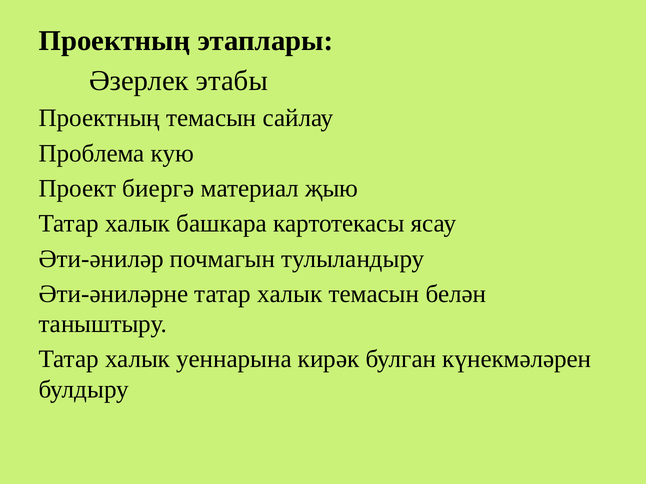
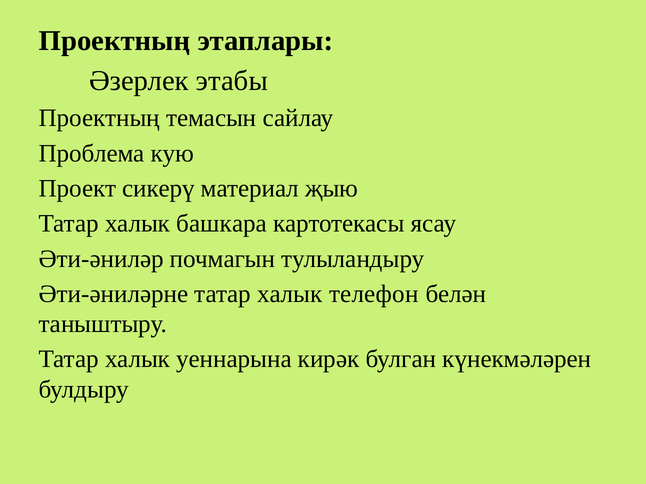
биергә: биергә -> сикерү
халык темасын: темасын -> телефон
